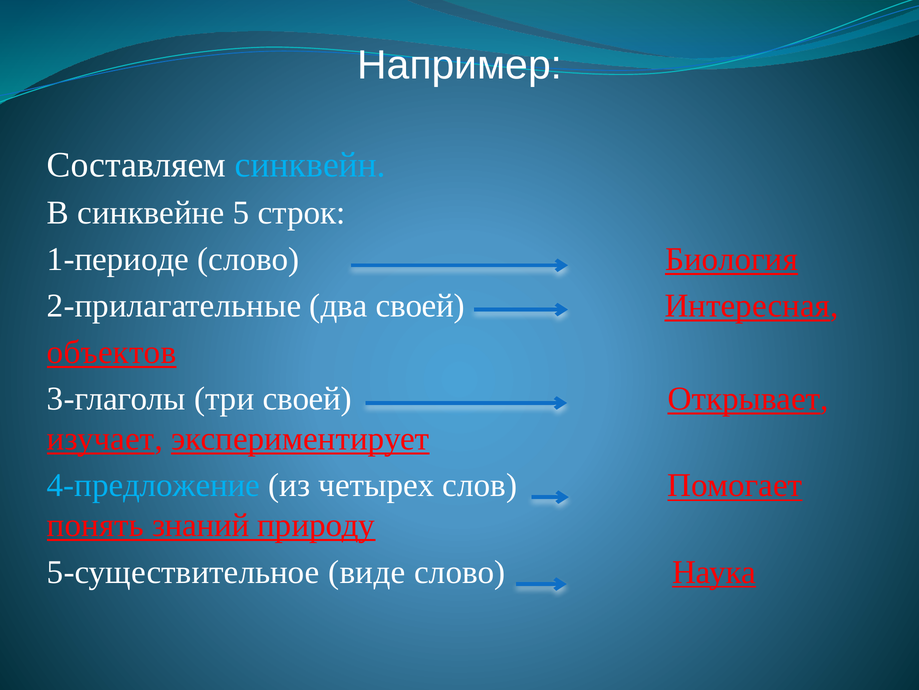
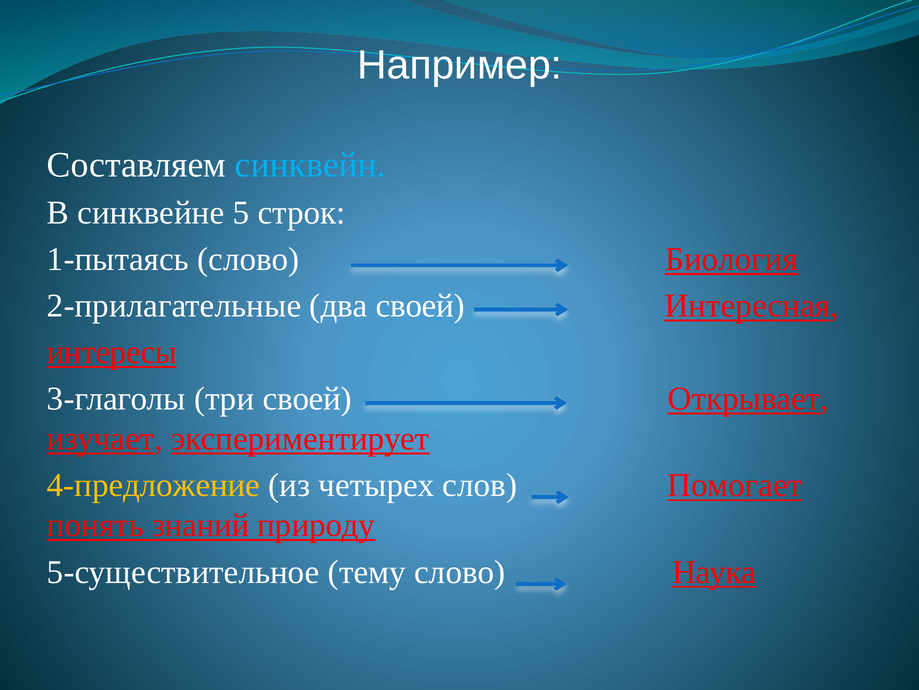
1-периоде: 1-периоде -> 1-пытаясь
объектов: объектов -> интересы
4-предложение colour: light blue -> yellow
виде: виде -> тему
